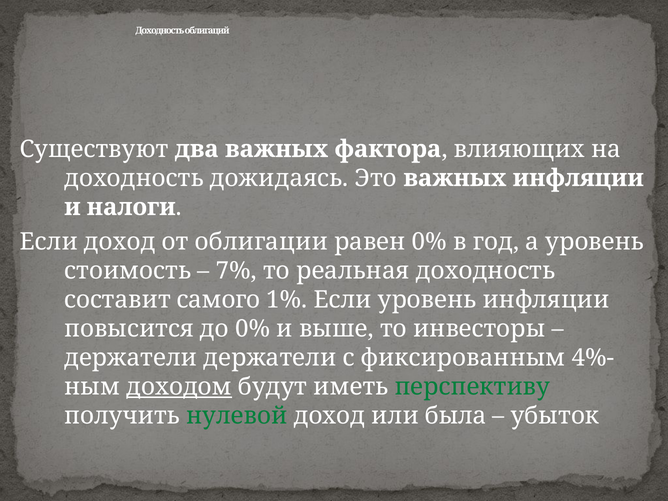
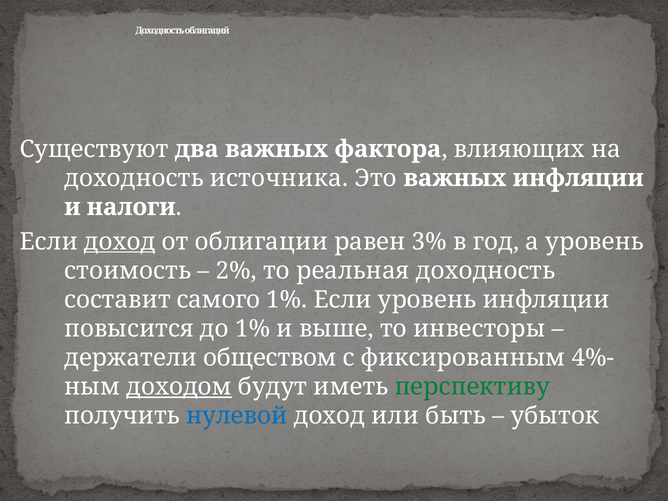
дожидаясь: дожидаясь -> источника
доход at (120, 242) underline: none -> present
равен 0%: 0% -> 3%
7%: 7% -> 2%
до 0%: 0% -> 1%
держатели держатели: держатели -> обществом
нулевой colour: green -> blue
была: была -> быть
